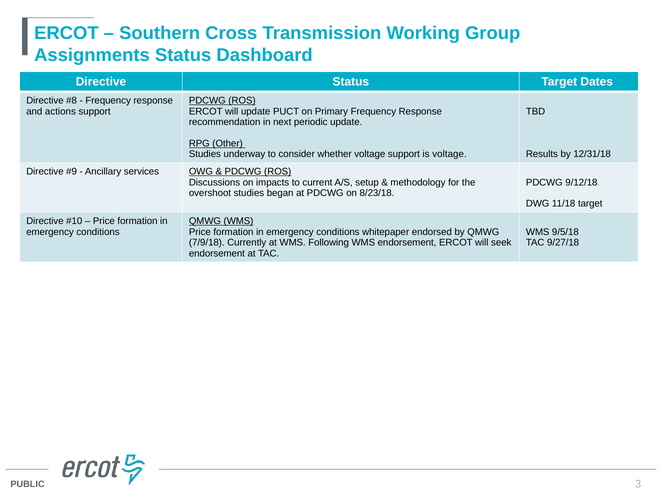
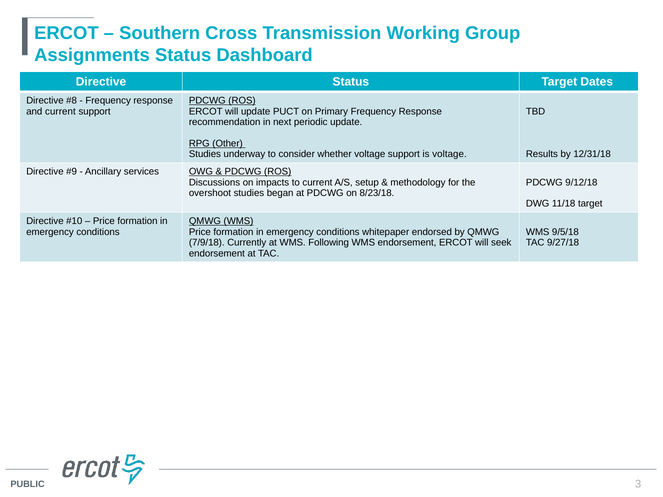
and actions: actions -> current
